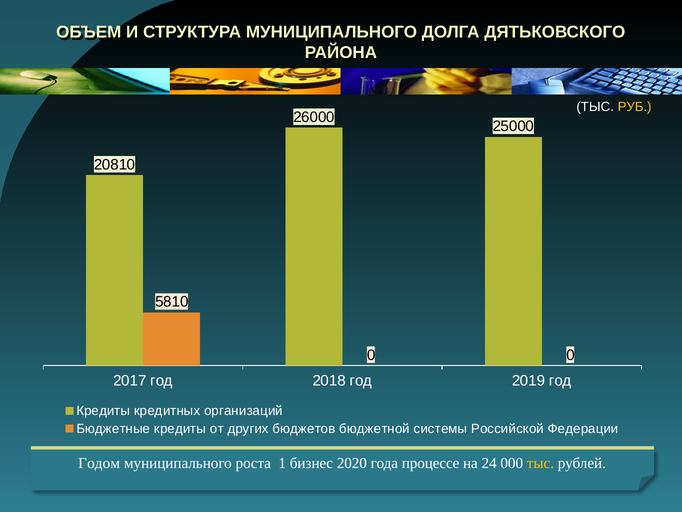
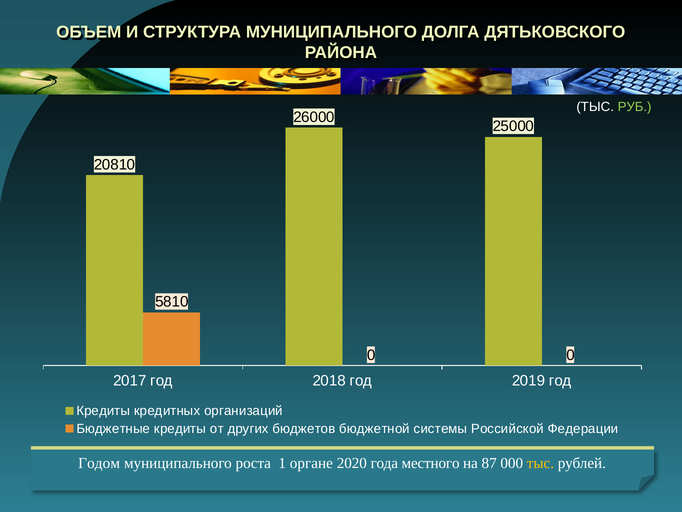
РУБ colour: yellow -> light green
бизнес: бизнес -> органе
процессе: процессе -> местного
24: 24 -> 87
